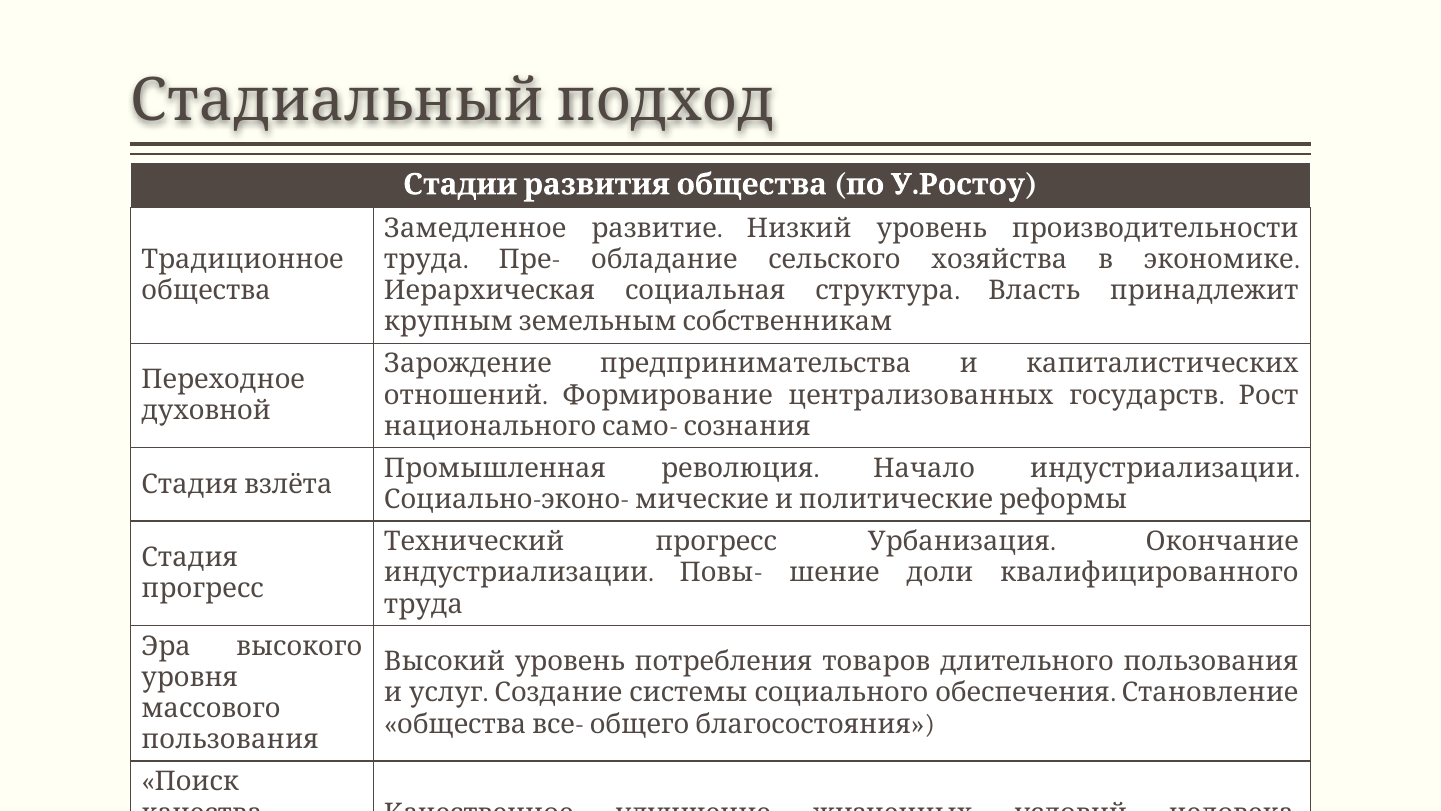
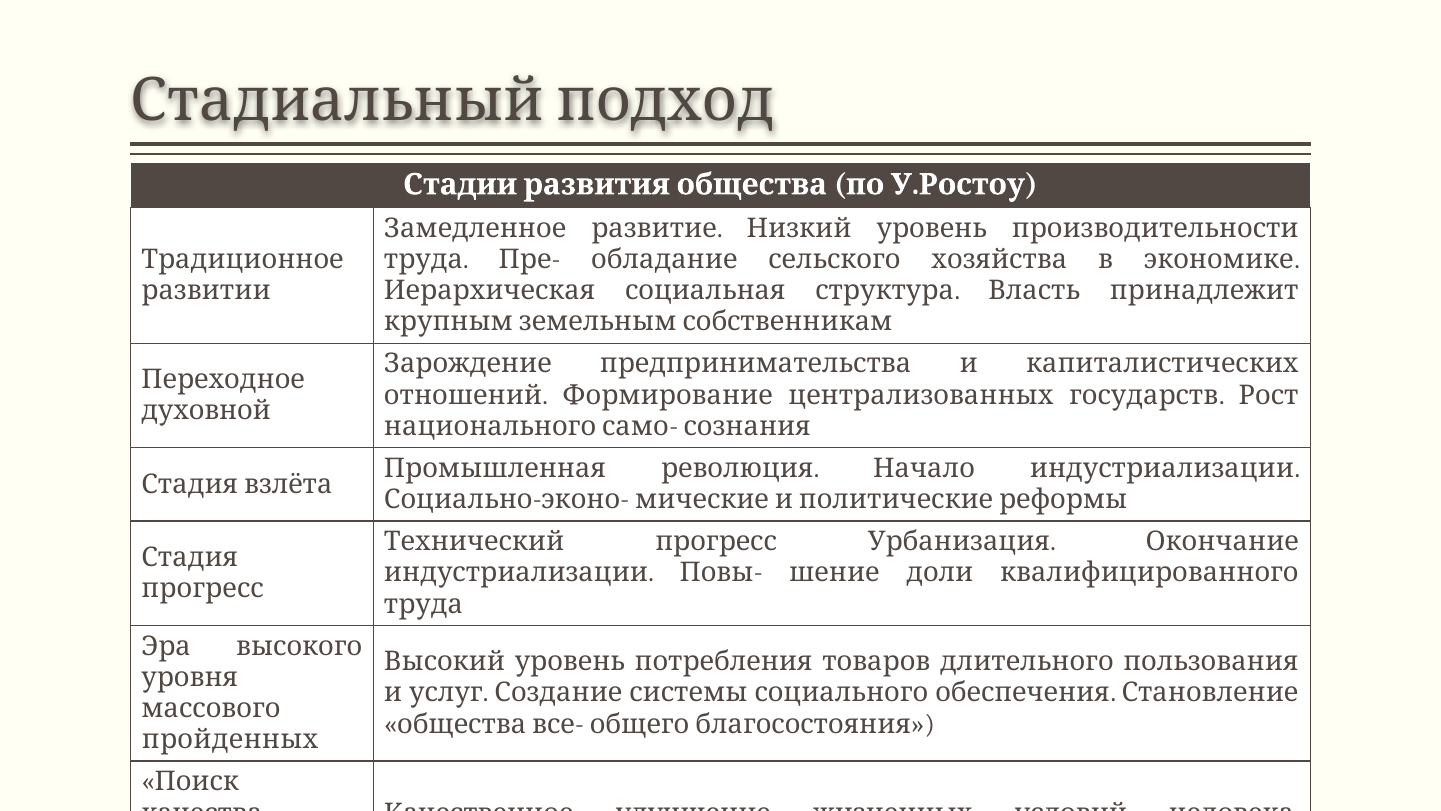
общества: общества -> развитии
пользования at (230, 739): пользования -> пройденных
